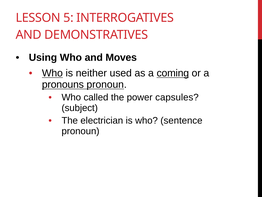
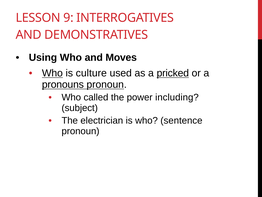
5: 5 -> 9
neither: neither -> culture
coming: coming -> pricked
capsules: capsules -> including
